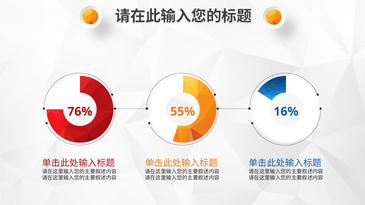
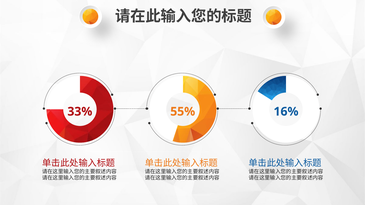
76%: 76% -> 33%
